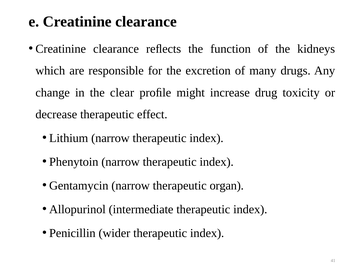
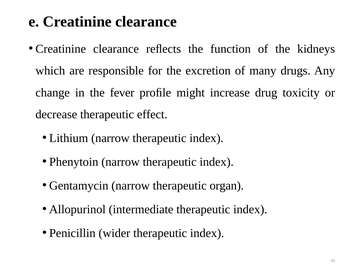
clear: clear -> fever
